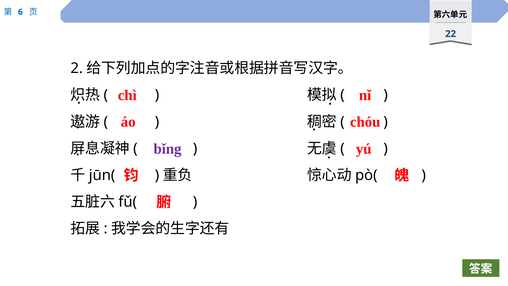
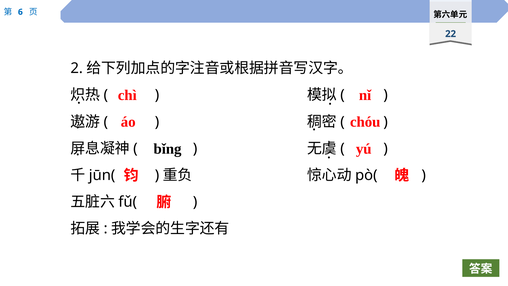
bǐng colour: purple -> black
